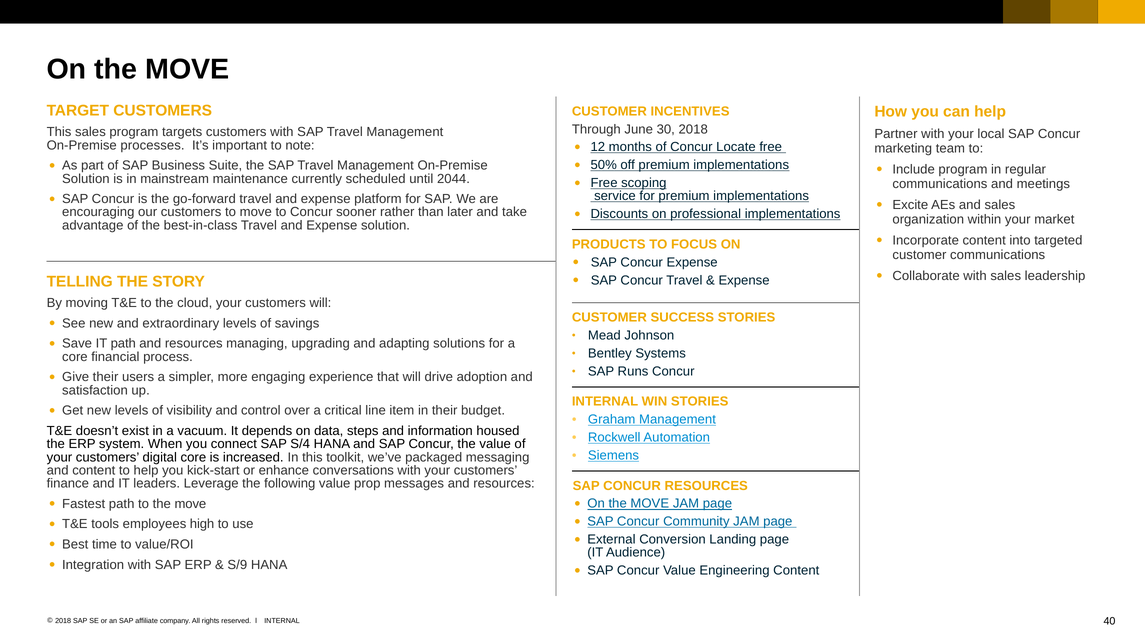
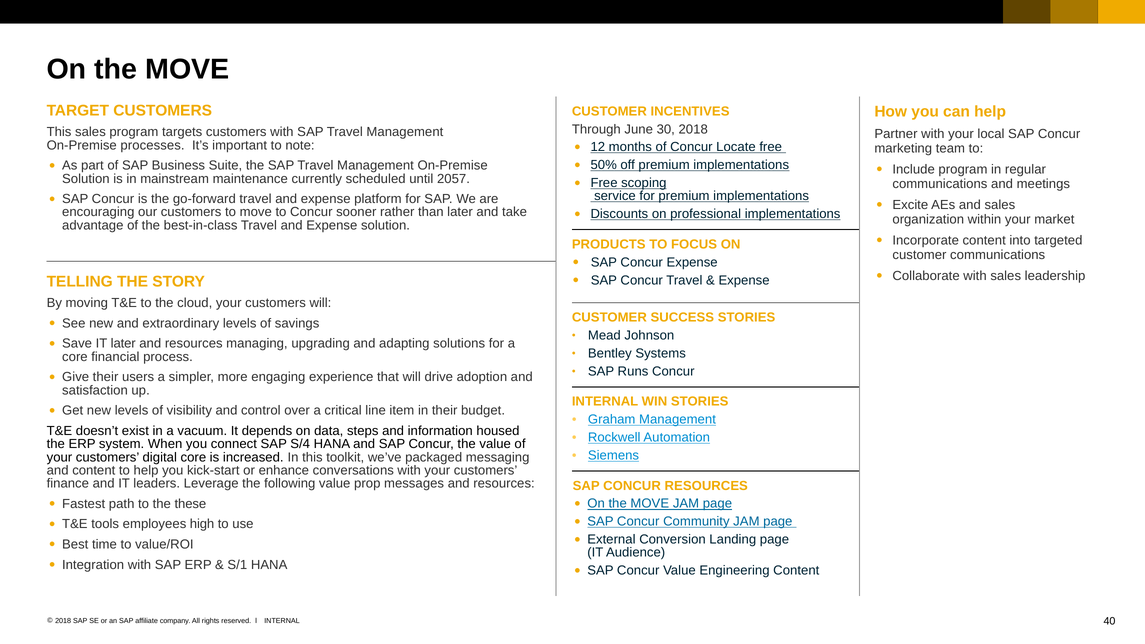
2044: 2044 -> 2057
IT path: path -> later
to the move: move -> these
S/9: S/9 -> S/1
